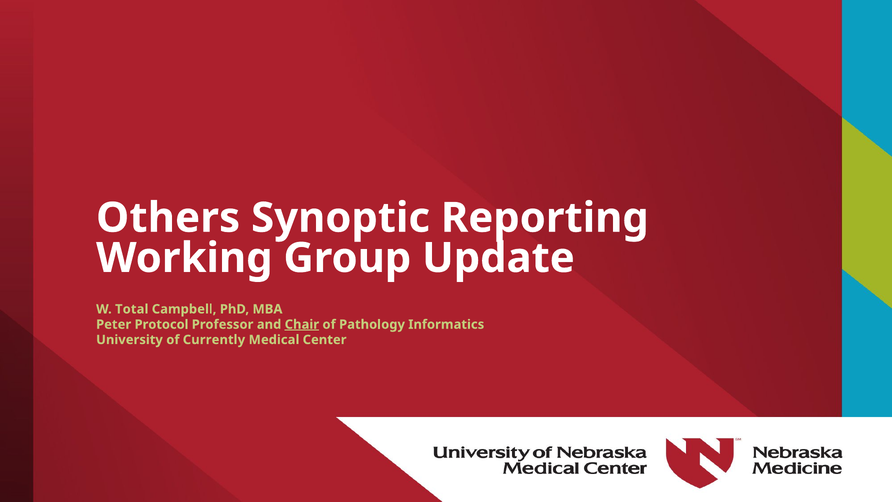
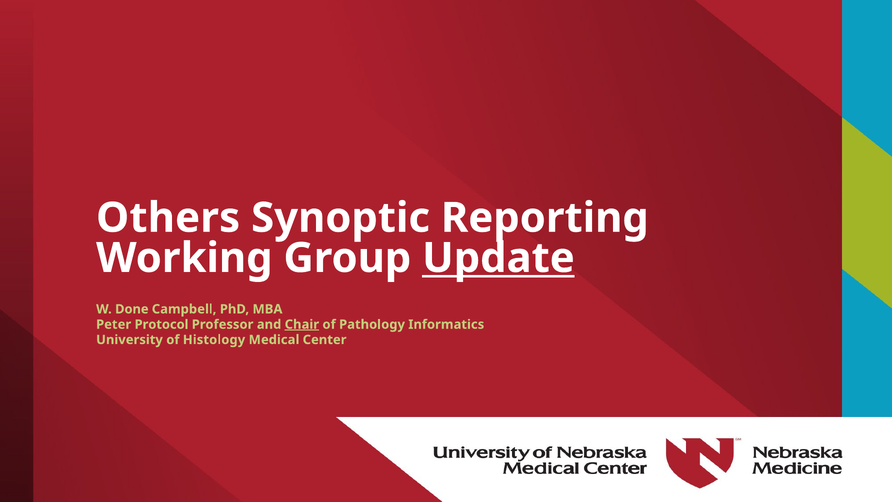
Update underline: none -> present
Total: Total -> Done
Currently: Currently -> Histology
